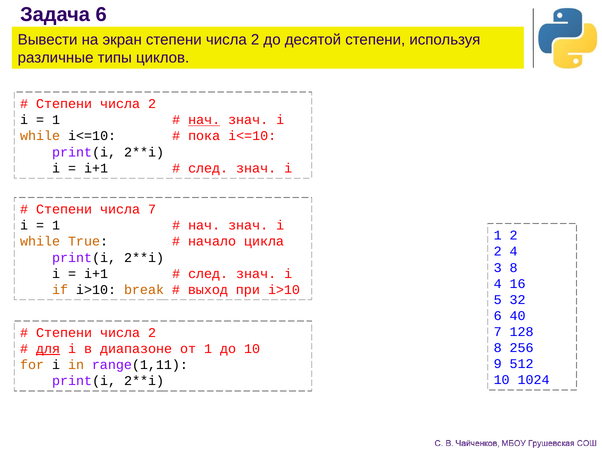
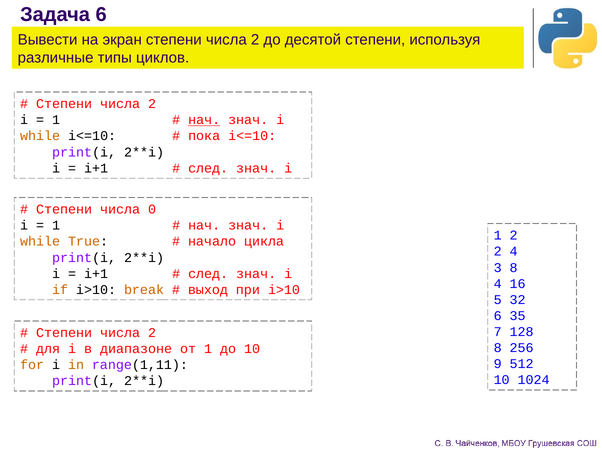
числа 7: 7 -> 0
40: 40 -> 35
для underline: present -> none
